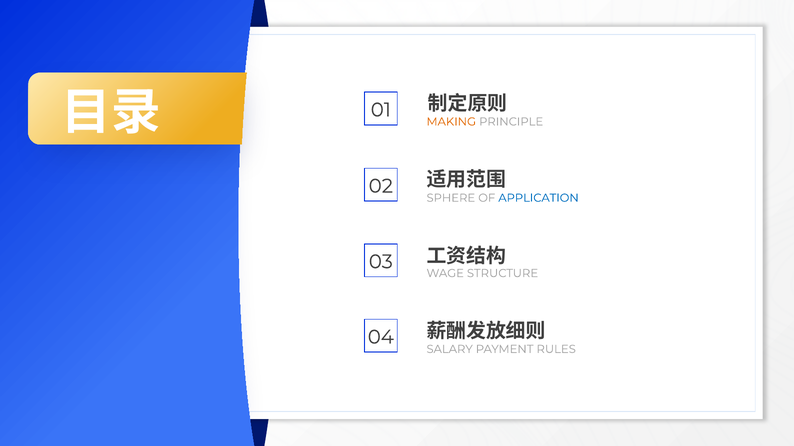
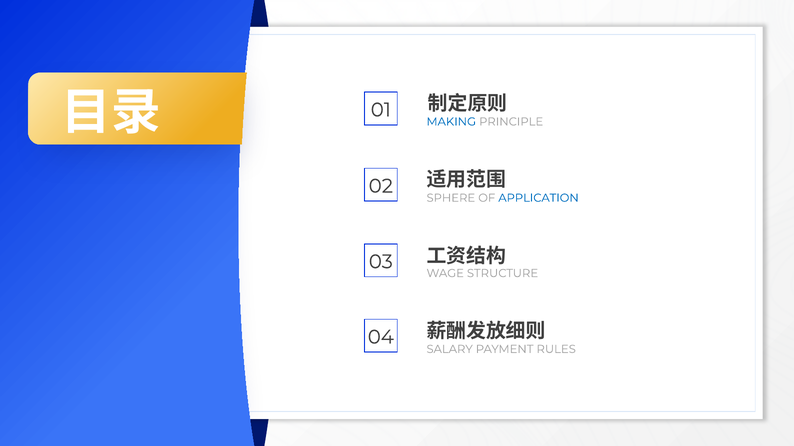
MAKING colour: orange -> blue
